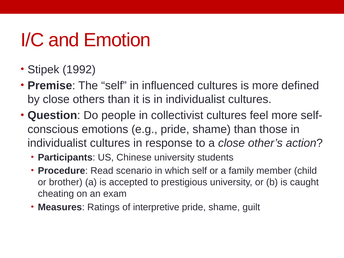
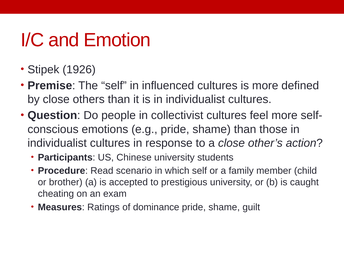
1992: 1992 -> 1926
interpretive: interpretive -> dominance
